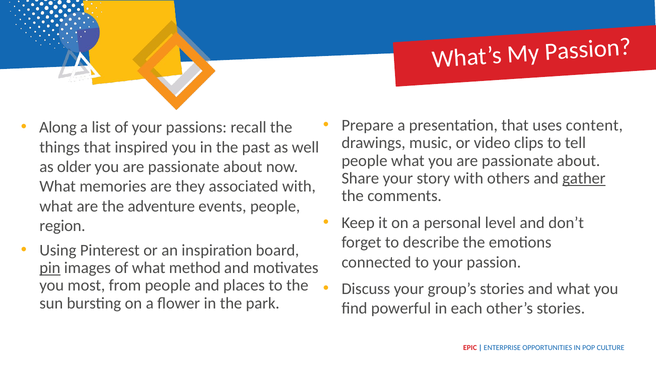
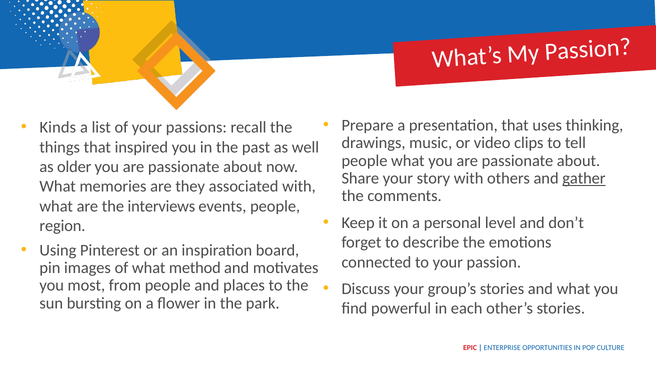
content: content -> thinking
Along: Along -> Kinds
adventure: adventure -> interviews
pin underline: present -> none
